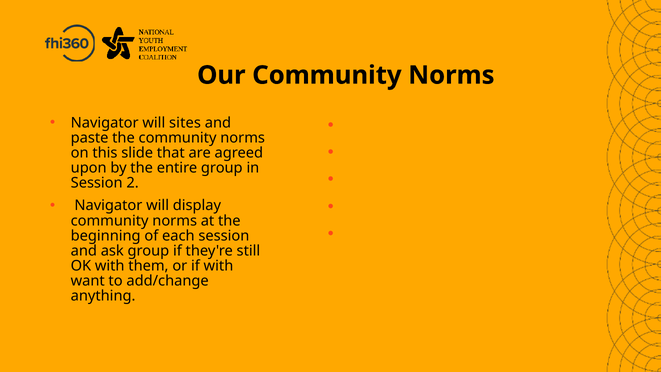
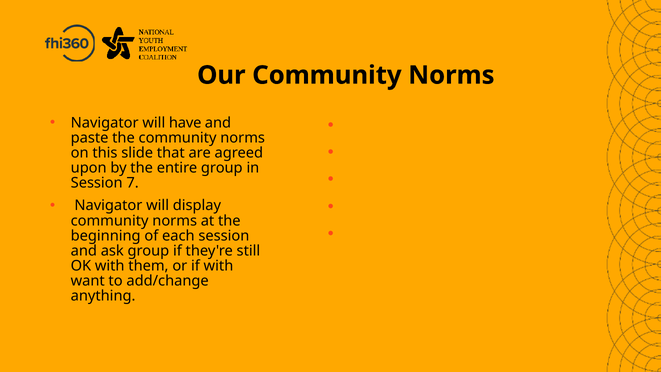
sites: sites -> have
2: 2 -> 7
